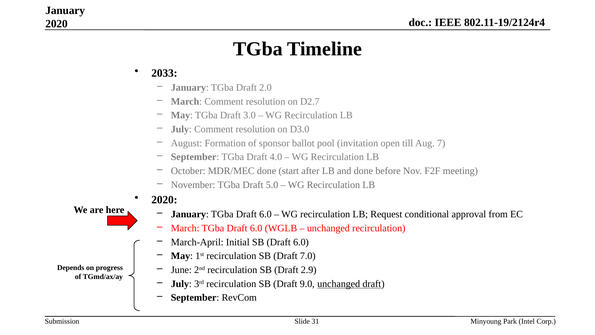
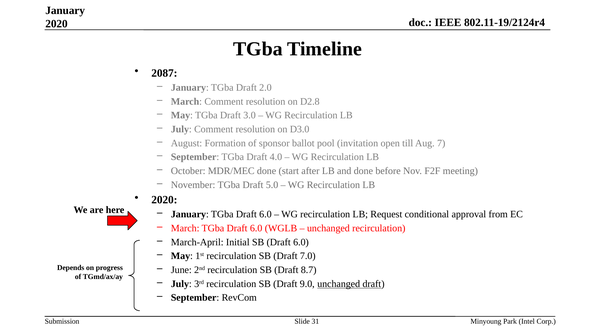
2033: 2033 -> 2087
D2.7: D2.7 -> D2.8
2.9: 2.9 -> 8.7
